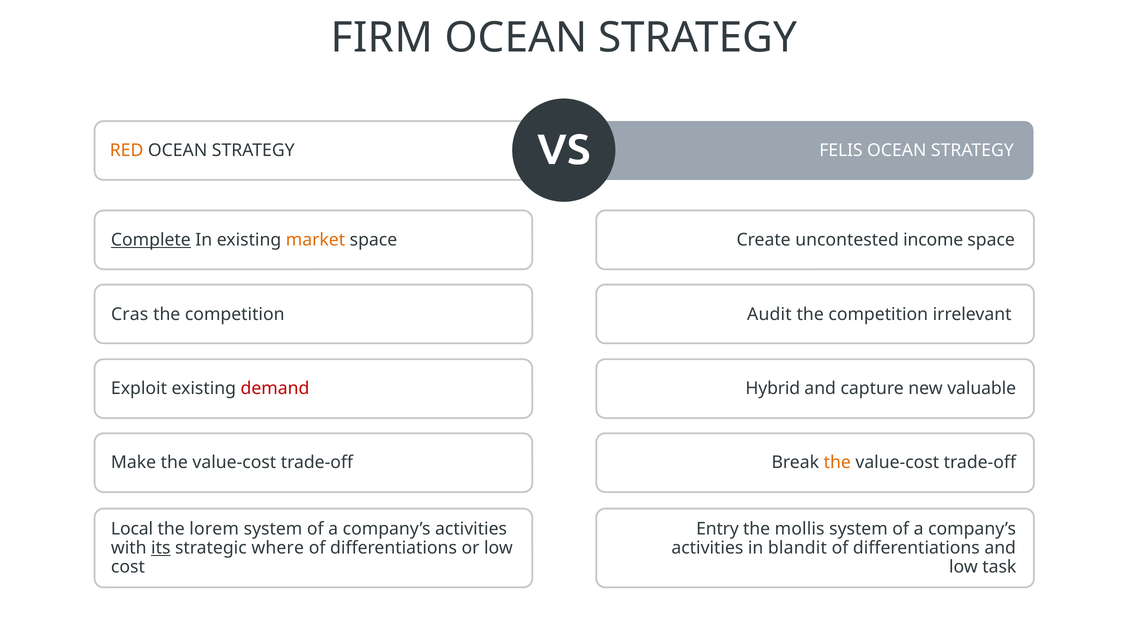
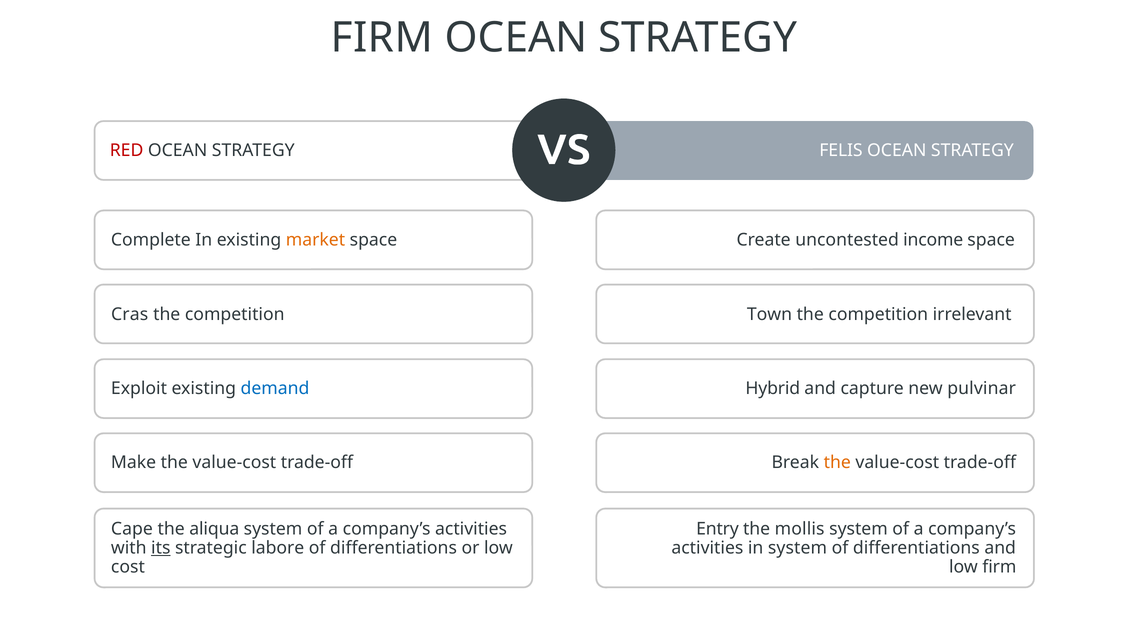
RED colour: orange -> red
Complete underline: present -> none
Audit: Audit -> Town
demand colour: red -> blue
valuable: valuable -> pulvinar
Local: Local -> Cape
lorem: lorem -> aliqua
where: where -> labore
in blandit: blandit -> system
low task: task -> firm
